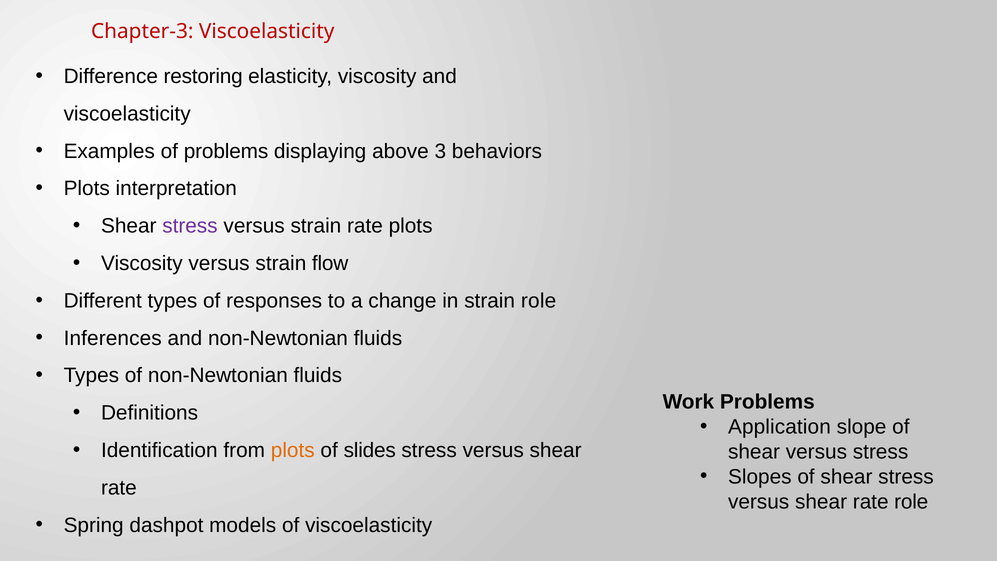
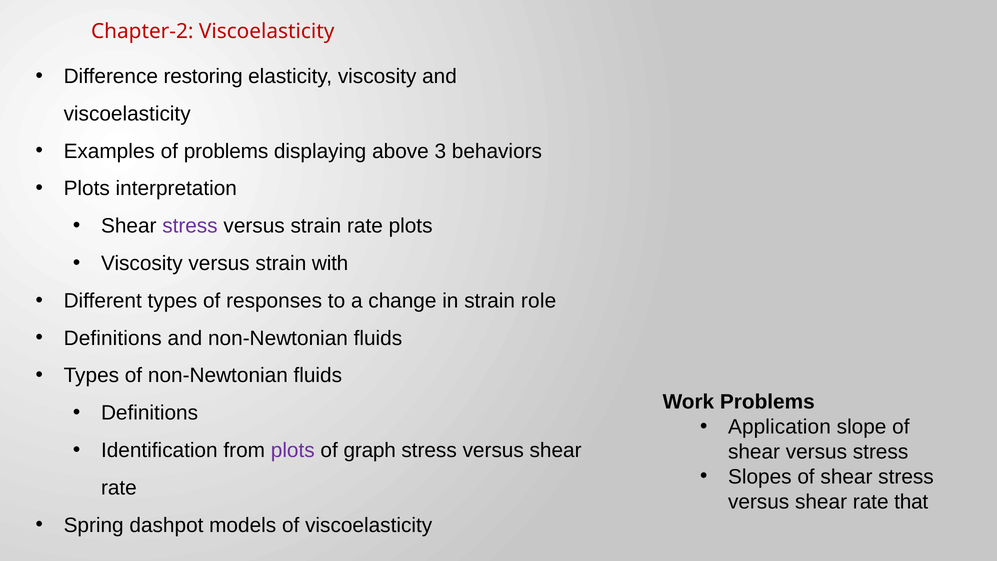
Chapter-3: Chapter-3 -> Chapter-2
flow: flow -> with
Inferences at (113, 338): Inferences -> Definitions
plots at (293, 450) colour: orange -> purple
slides: slides -> graph
rate role: role -> that
